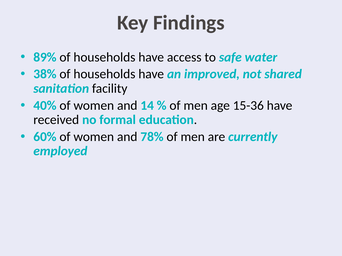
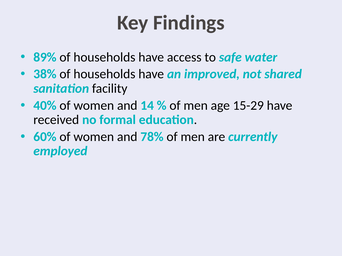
15-36: 15-36 -> 15-29
